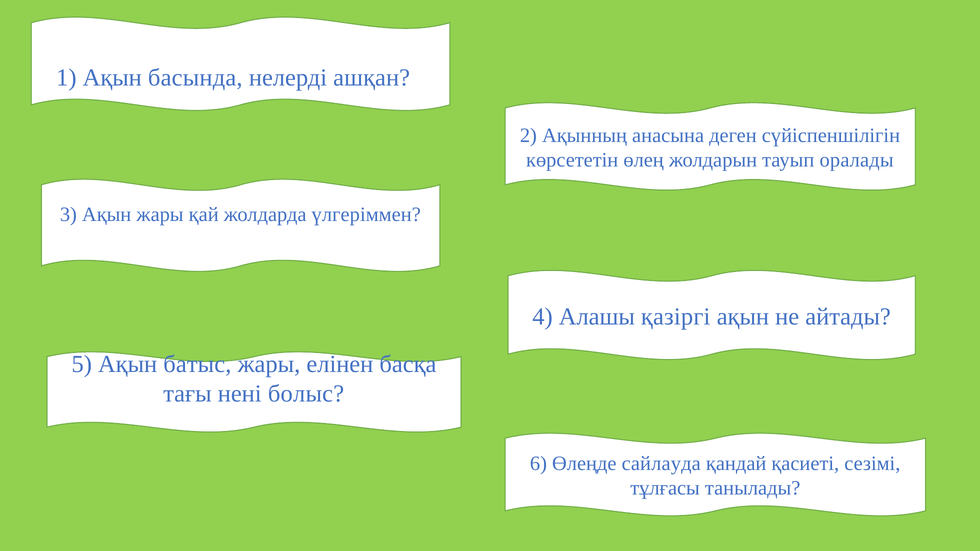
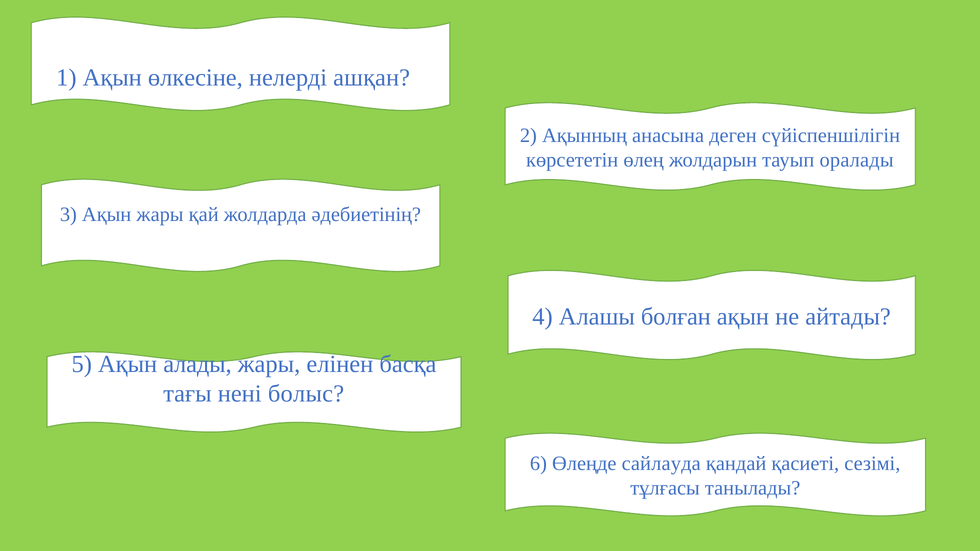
басында: басында -> өлкесіне
үлгеріммен: үлгеріммен -> әдебиетінің
қазіргі: қазіргі -> болған
батыс: батыс -> алады
